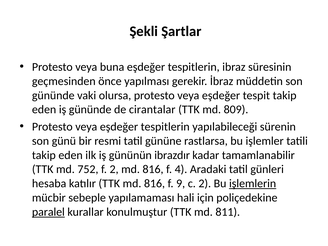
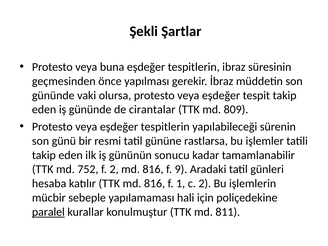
ibrazdır: ibrazdır -> sonucu
4: 4 -> 9
9: 9 -> 1
işlemlerin underline: present -> none
